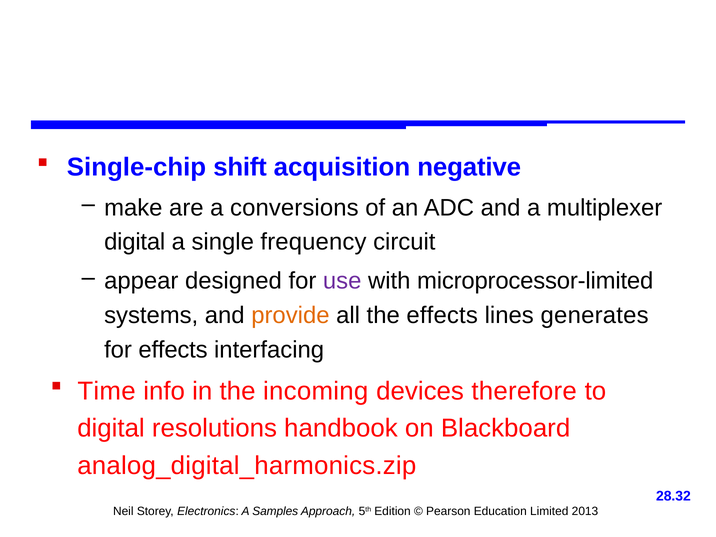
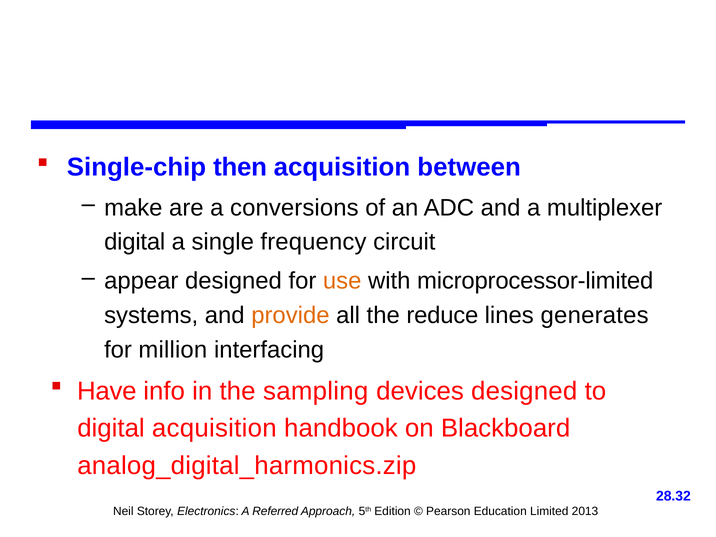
shift: shift -> then
negative: negative -> between
use colour: purple -> orange
the effects: effects -> reduce
for effects: effects -> million
Time: Time -> Have
incoming: incoming -> sampling
devices therefore: therefore -> designed
digital resolutions: resolutions -> acquisition
Samples: Samples -> Referred
